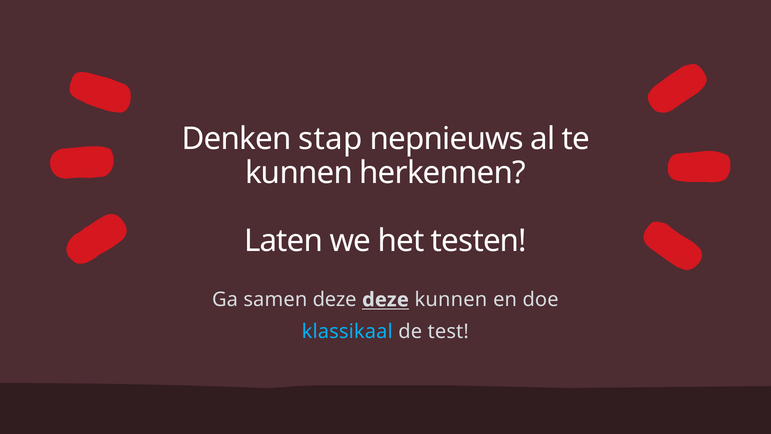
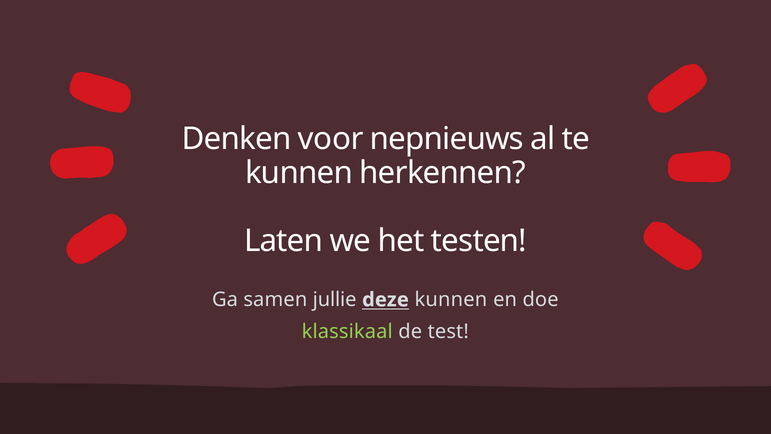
stap: stap -> voor
samen deze: deze -> jullie
klassikaal colour: light blue -> light green
